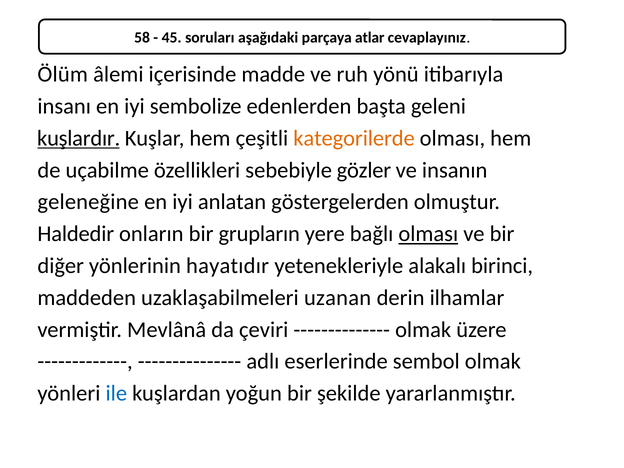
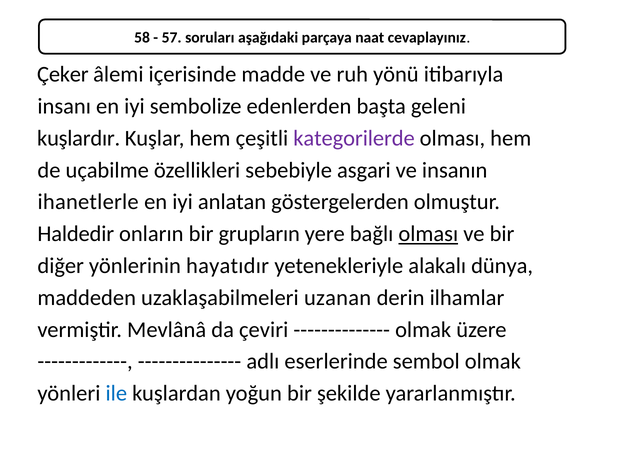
45: 45 -> 57
atlar: atlar -> naat
Ölüm: Ölüm -> Çeker
kuşlardır underline: present -> none
kategorilerde colour: orange -> purple
gözler: gözler -> asgari
geleneğine: geleneğine -> ihanetlerle
birinci: birinci -> dünya
